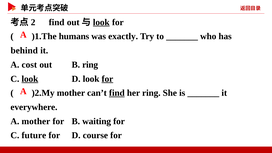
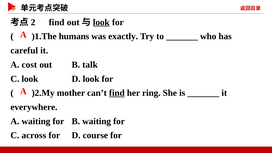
behind: behind -> careful
B ring: ring -> talk
look at (30, 79) underline: present -> none
for at (107, 79) underline: present -> none
A mother: mother -> waiting
future: future -> across
